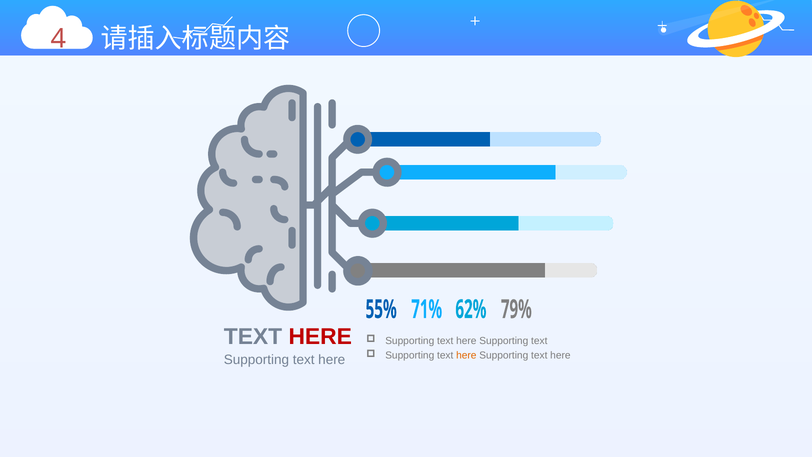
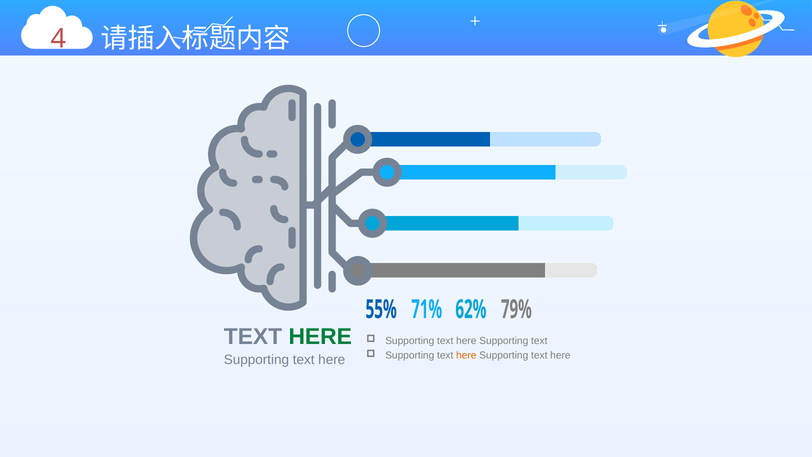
HERE at (320, 336) colour: red -> green
